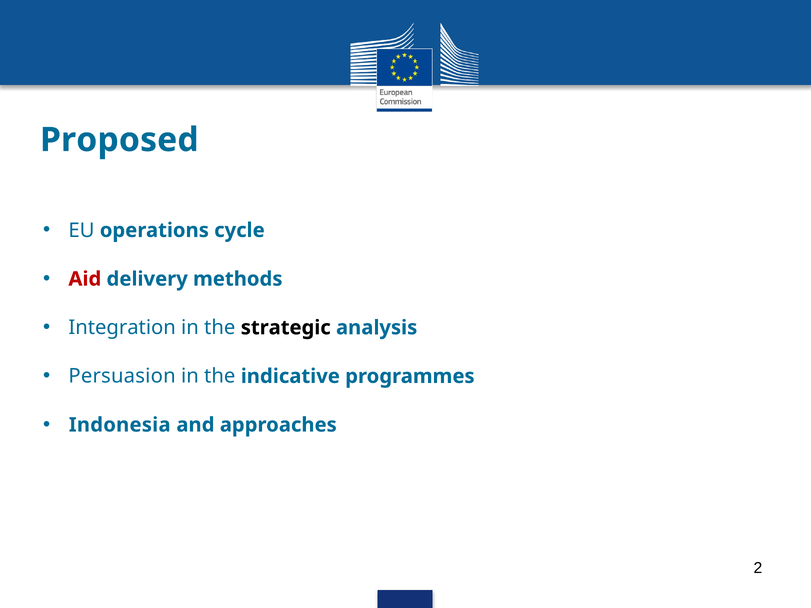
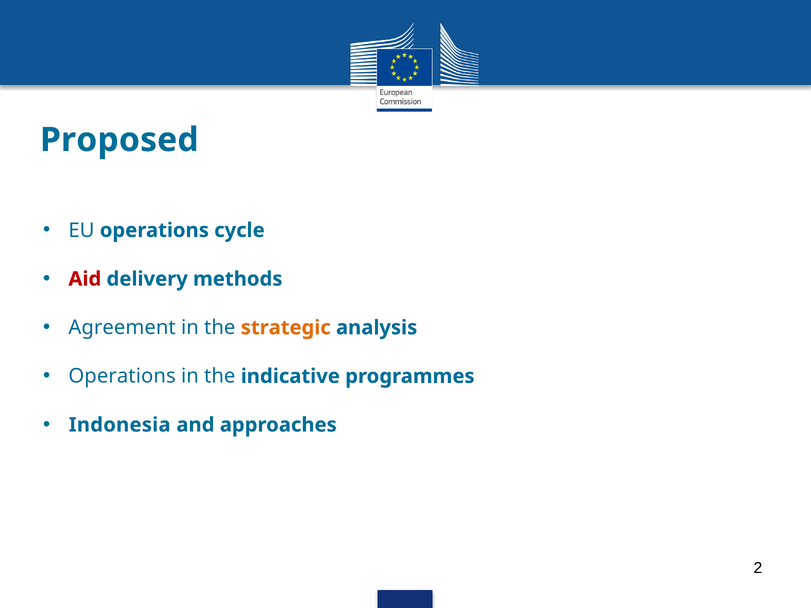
Integration: Integration -> Agreement
strategic colour: black -> orange
Persuasion at (122, 376): Persuasion -> Operations
